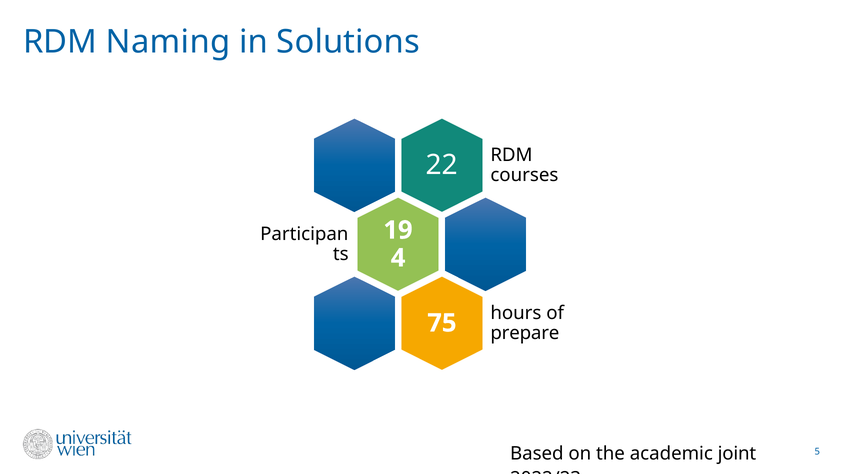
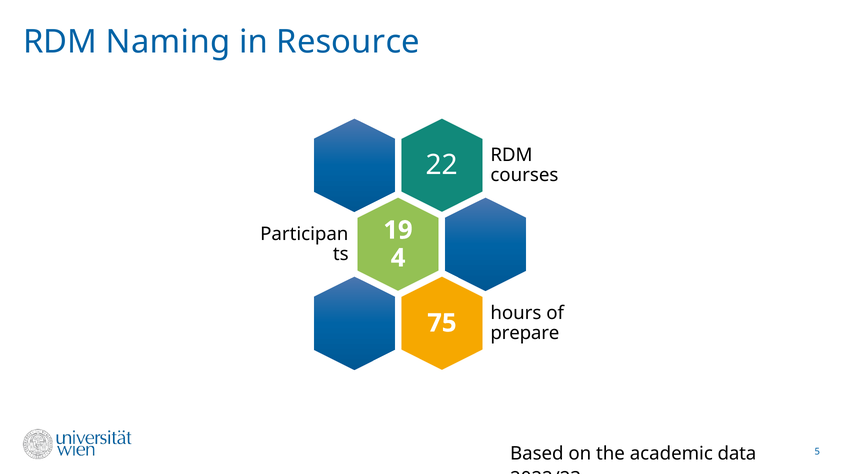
Solutions: Solutions -> Resource
joint: joint -> data
